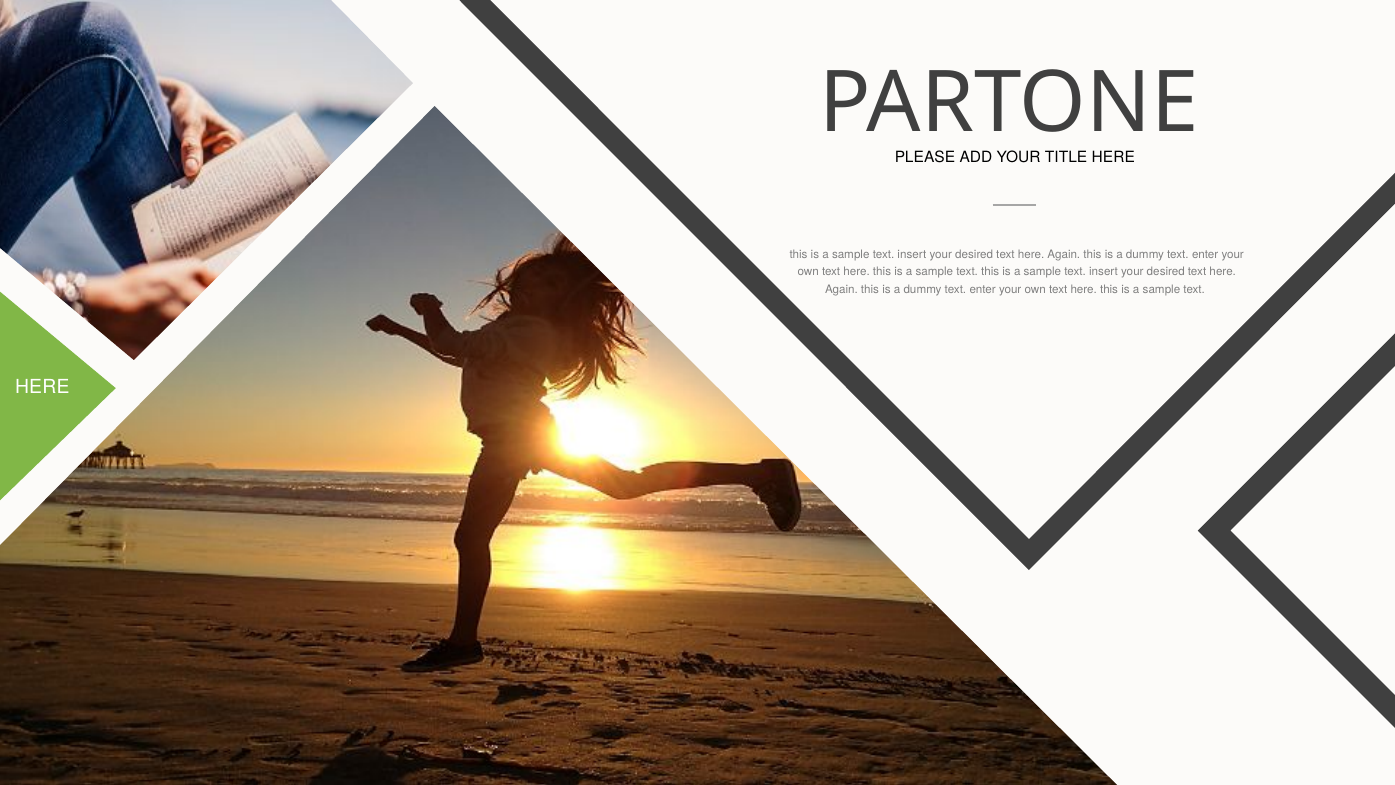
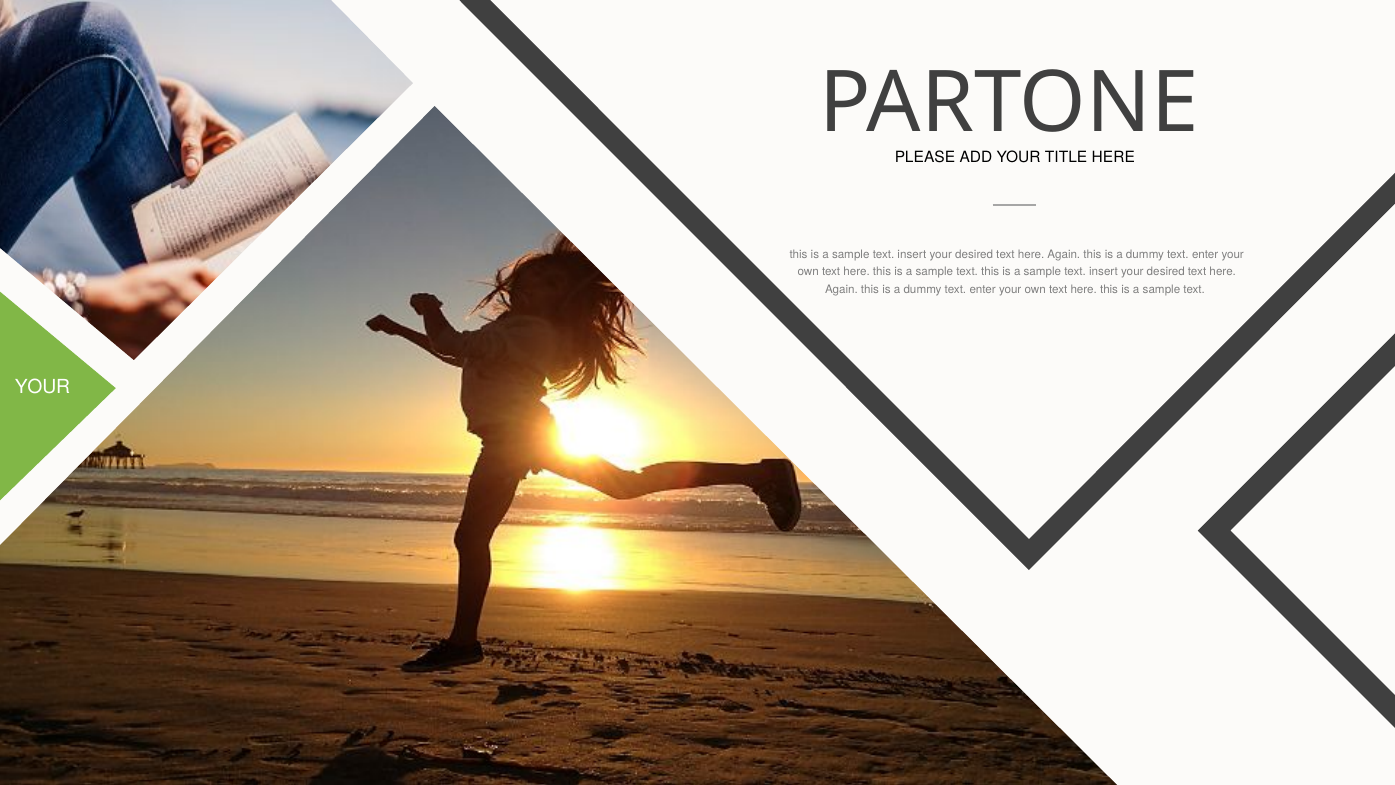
HERE at (42, 387): HERE -> YOUR
